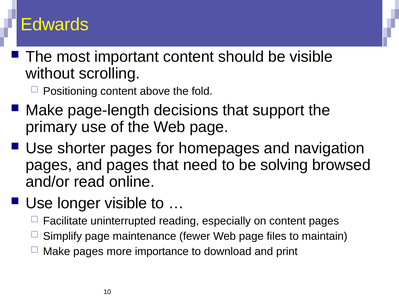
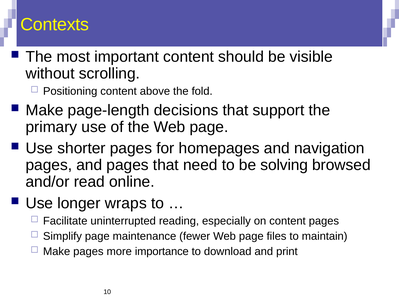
Edwards: Edwards -> Contexts
longer visible: visible -> wraps
